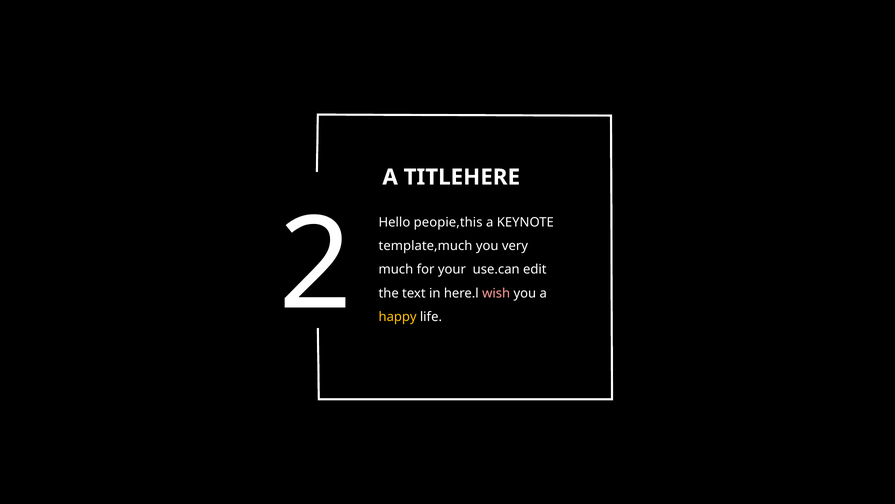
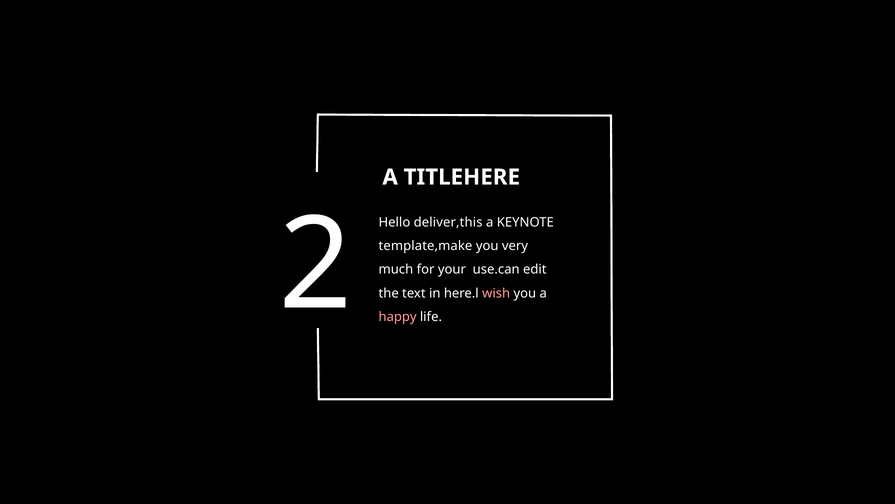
peopie,this: peopie,this -> deliver,this
template,much: template,much -> template,make
happy colour: yellow -> pink
